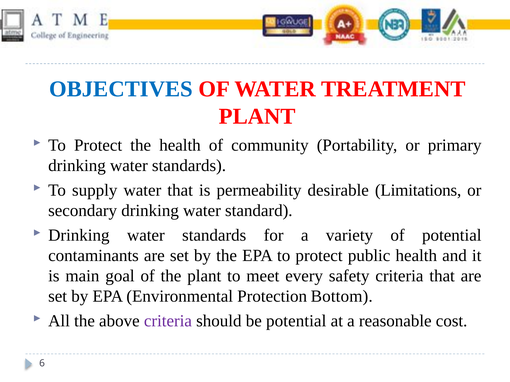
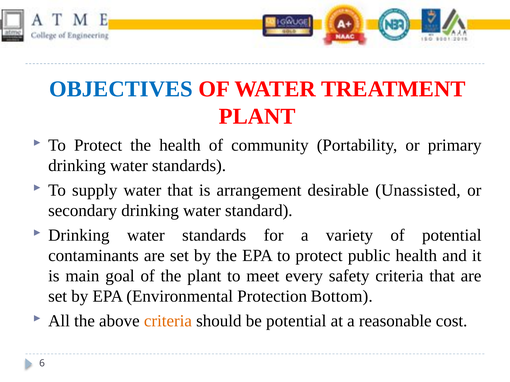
permeability: permeability -> arrangement
Limitations: Limitations -> Unassisted
criteria at (168, 321) colour: purple -> orange
